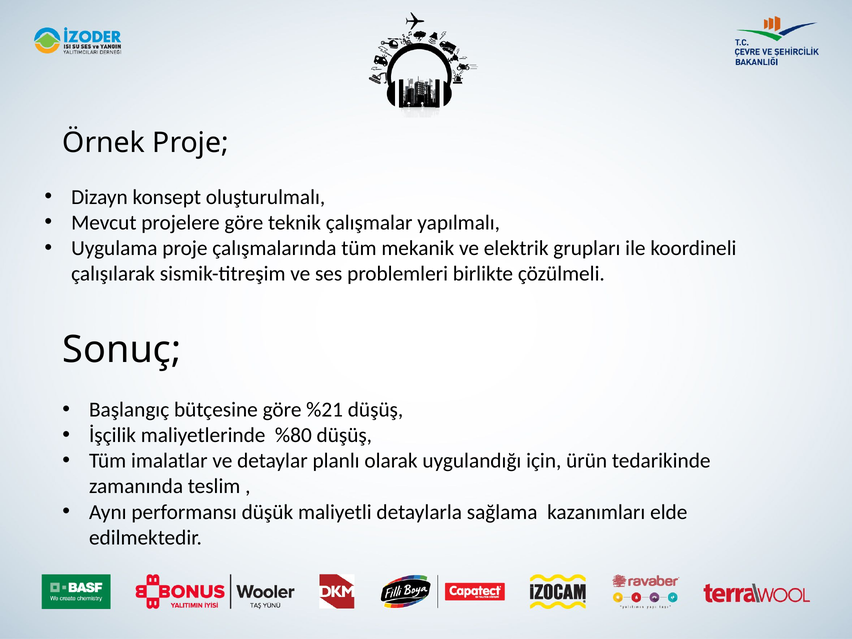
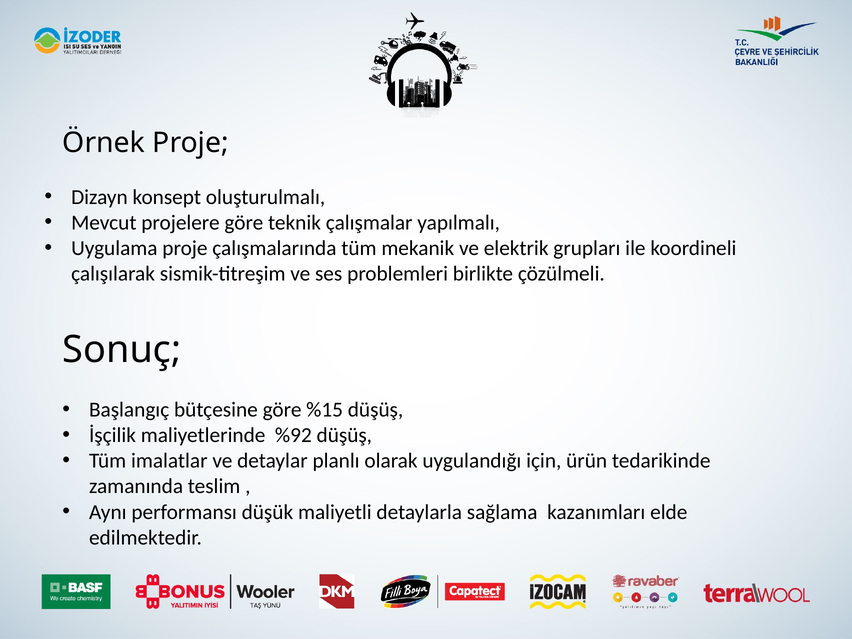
%21: %21 -> %15
%80: %80 -> %92
